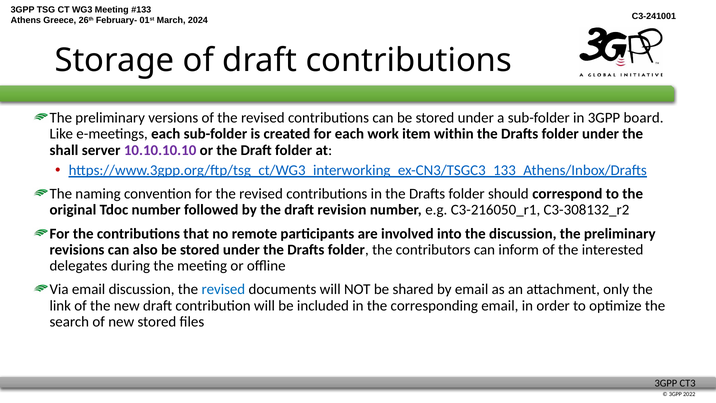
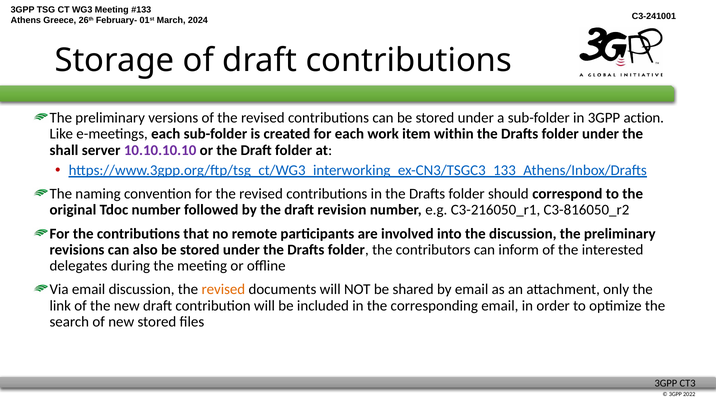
board: board -> action
C3-308132_r2: C3-308132_r2 -> C3-816050_r2
revised at (223, 289) colour: blue -> orange
